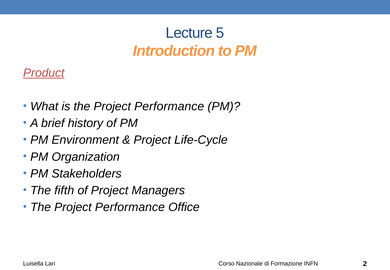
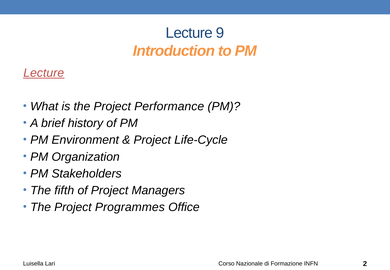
5: 5 -> 9
Product at (44, 73): Product -> Lecture
Performance at (130, 207): Performance -> Programmes
